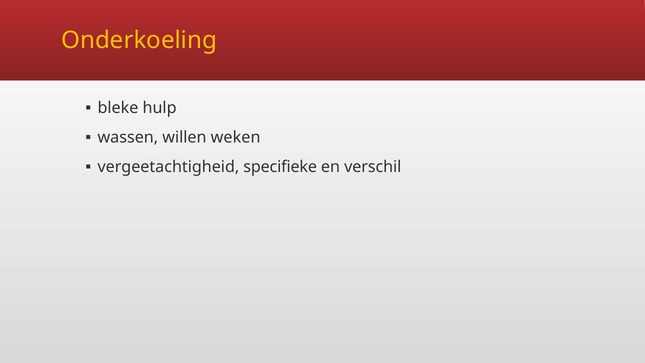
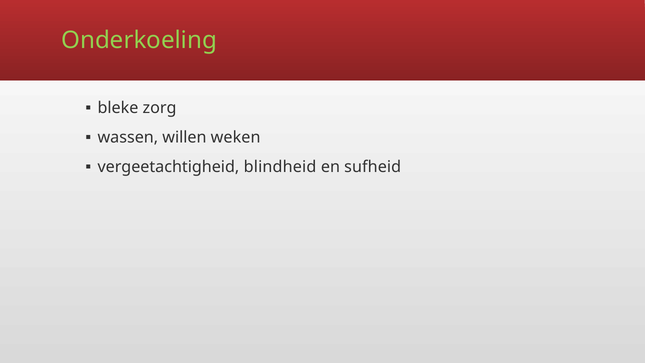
Onderkoeling colour: yellow -> light green
hulp: hulp -> zorg
specifieke: specifieke -> blindheid
verschil: verschil -> sufheid
